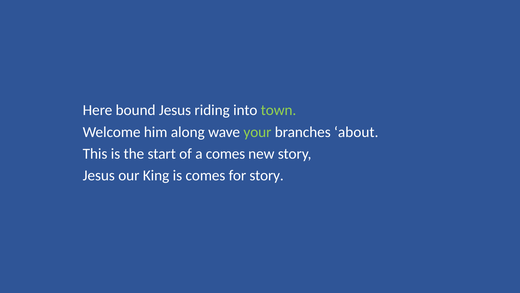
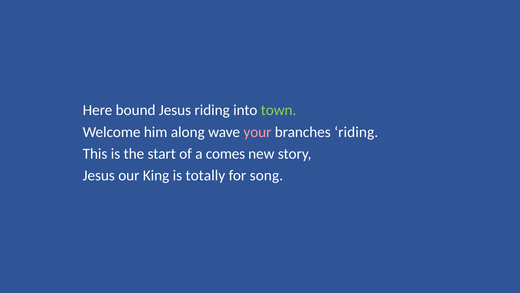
your colour: light green -> pink
branches about: about -> riding
is comes: comes -> totally
for story: story -> song
